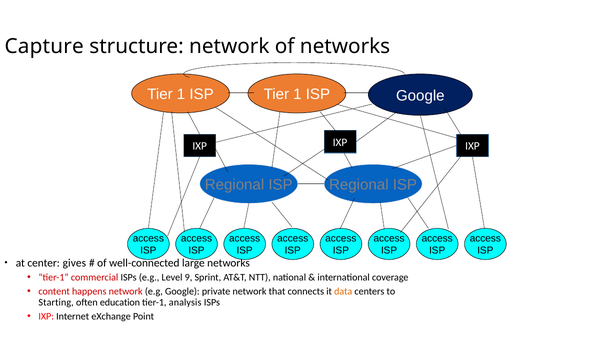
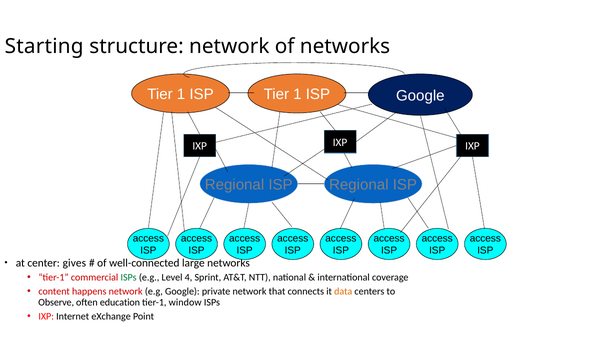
Capture: Capture -> Starting
ISPs at (129, 278) colour: black -> green
9: 9 -> 4
Starting: Starting -> Observe
analysis: analysis -> window
